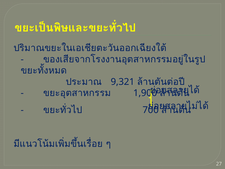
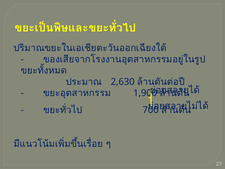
9,321: 9,321 -> 2,630
